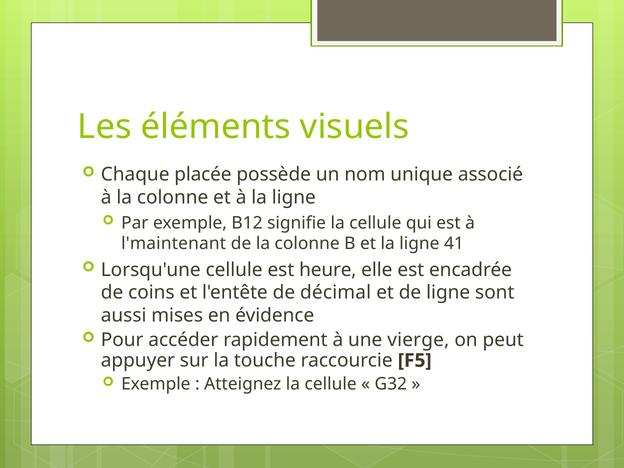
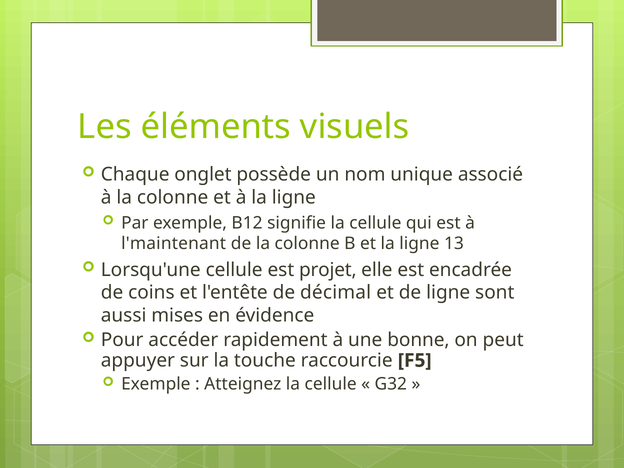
placée: placée -> onglet
41: 41 -> 13
heure: heure -> projet
vierge: vierge -> bonne
